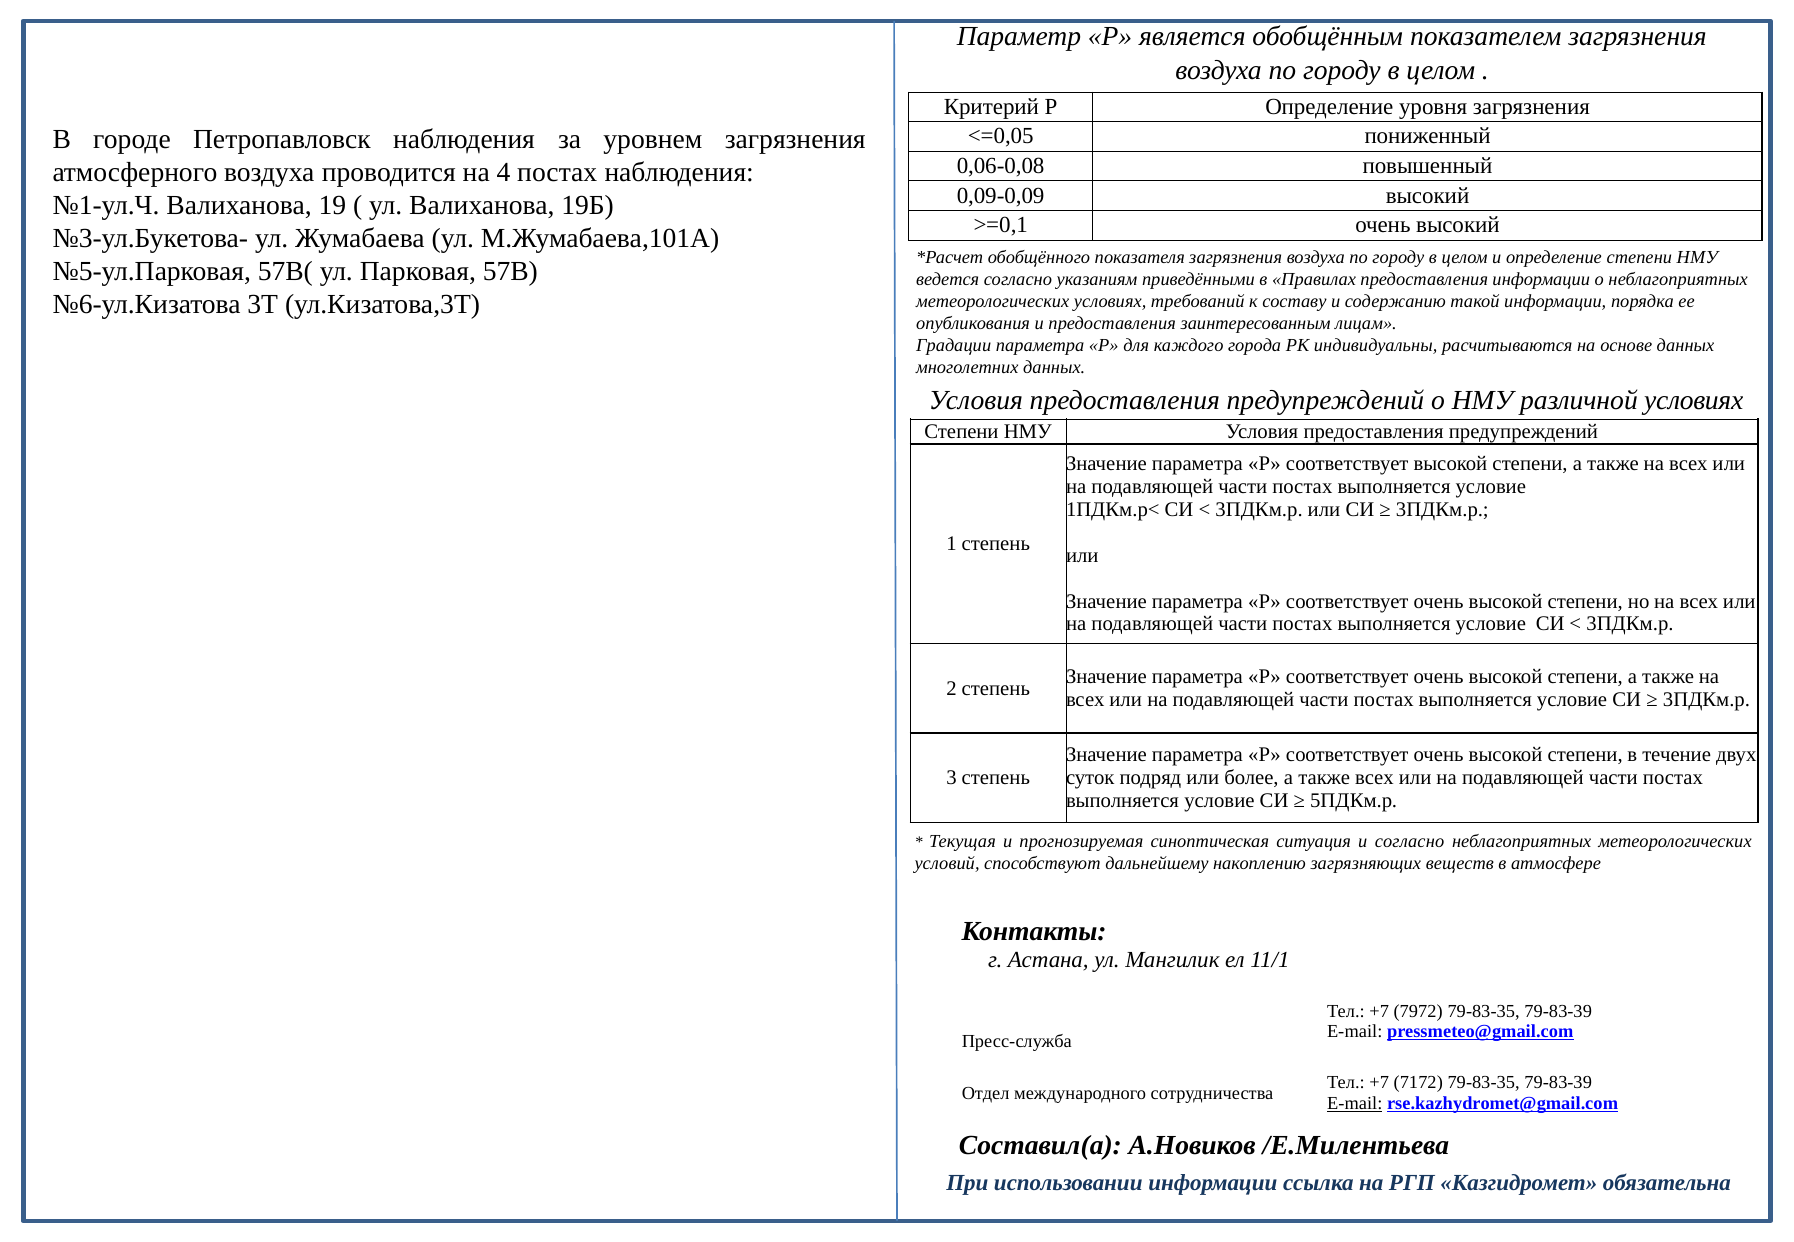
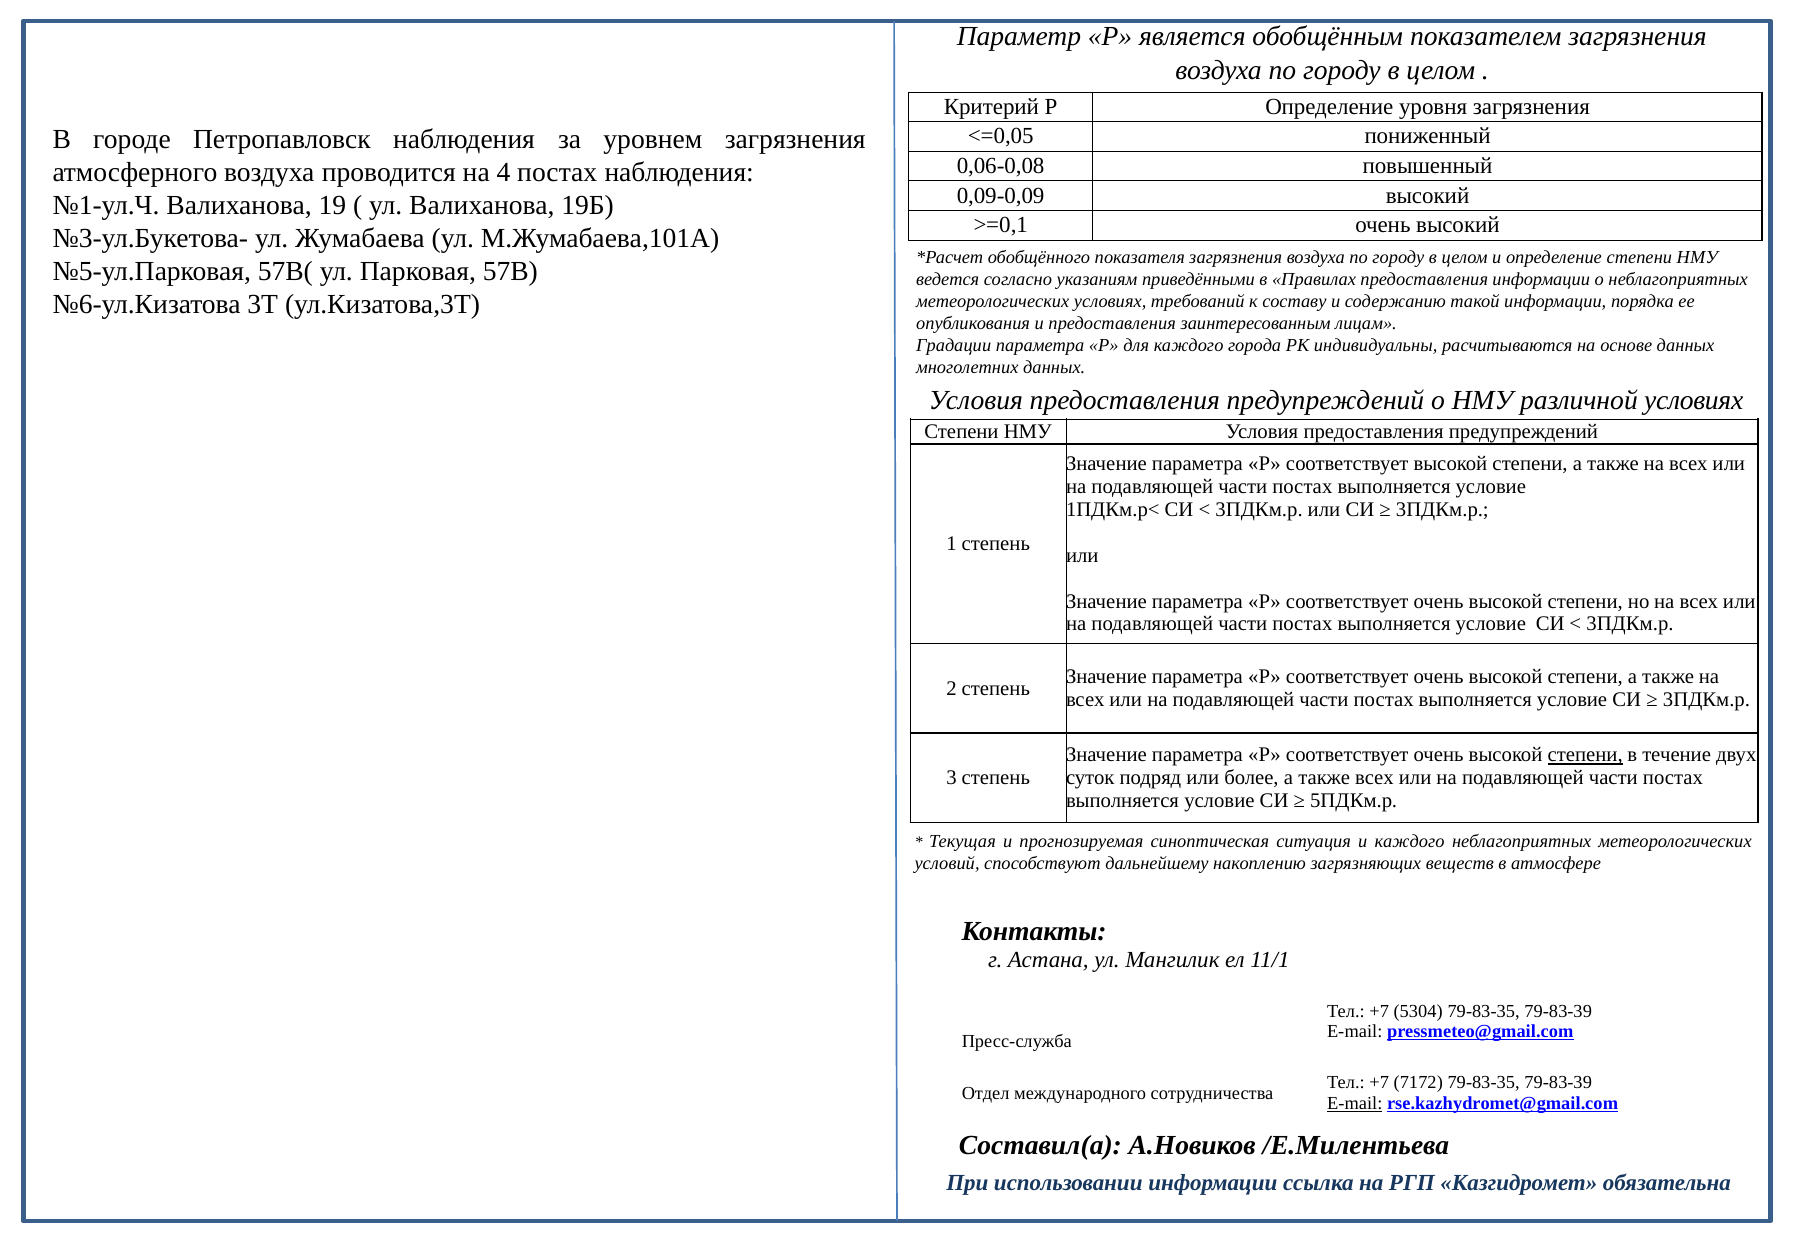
степени at (1585, 755) underline: none -> present
и согласно: согласно -> каждого
7972: 7972 -> 5304
